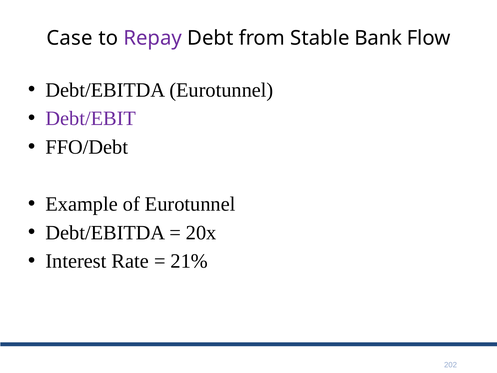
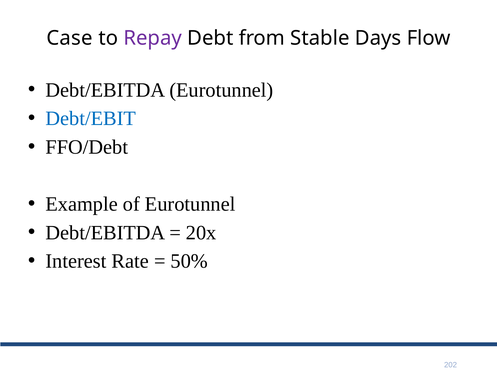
Bank: Bank -> Days
Debt/EBIT colour: purple -> blue
21%: 21% -> 50%
